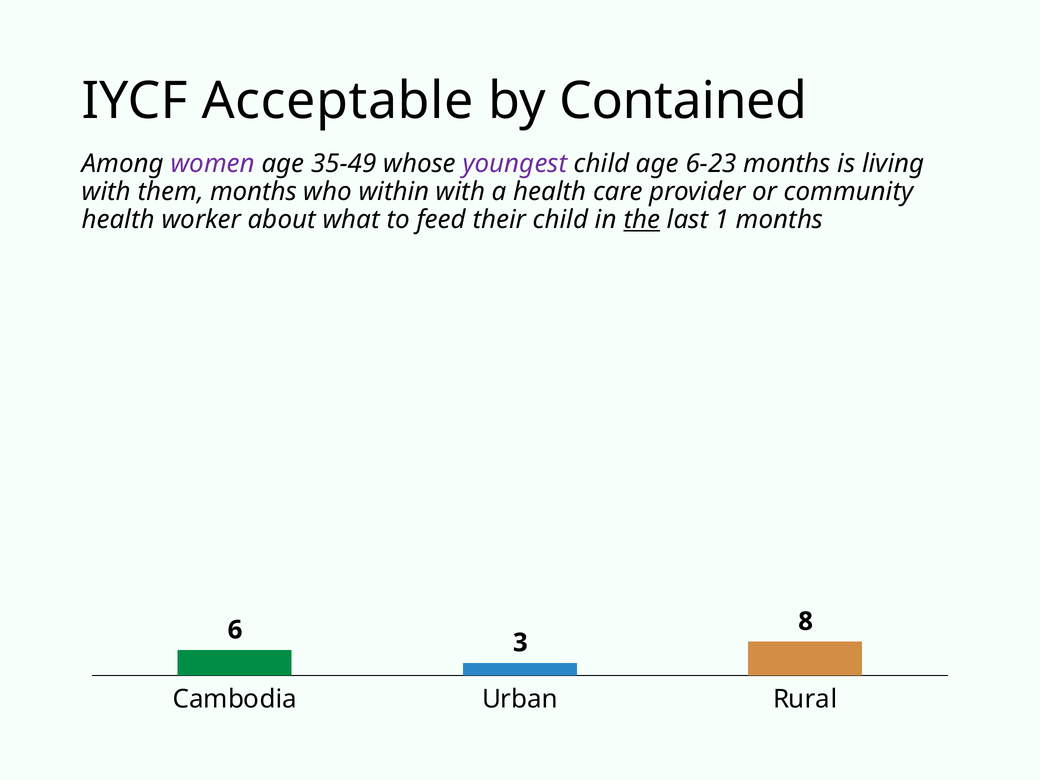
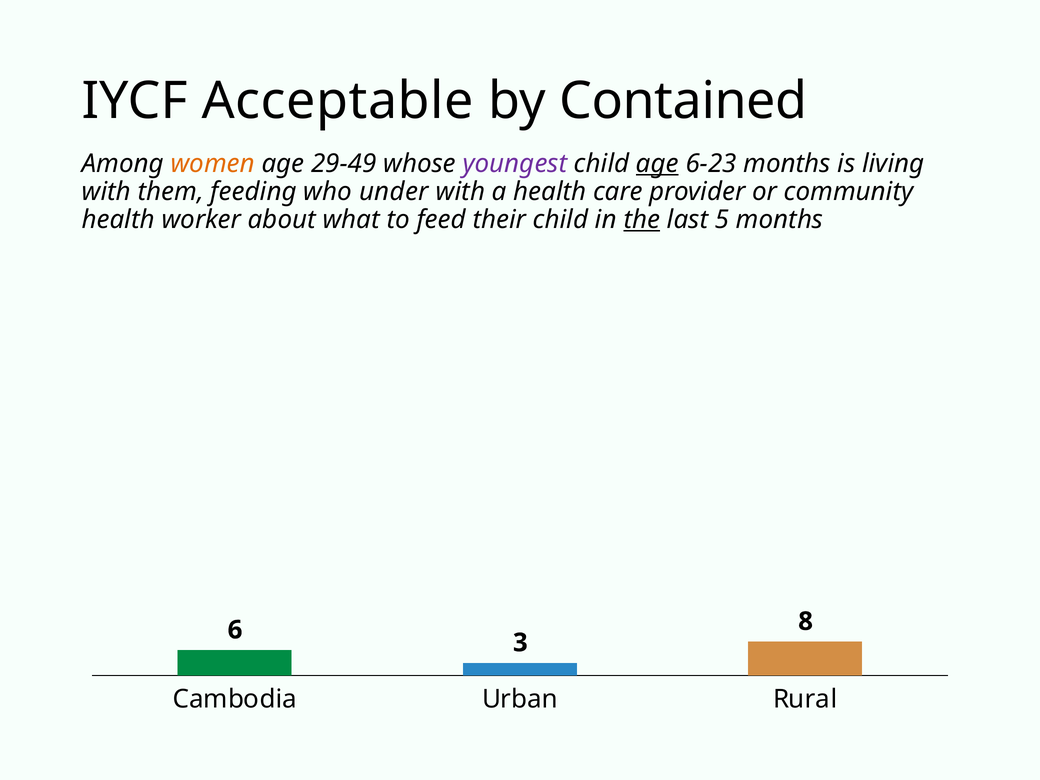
women colour: purple -> orange
35-49: 35-49 -> 29-49
age at (657, 163) underline: none -> present
them months: months -> feeding
within: within -> under
1: 1 -> 5
